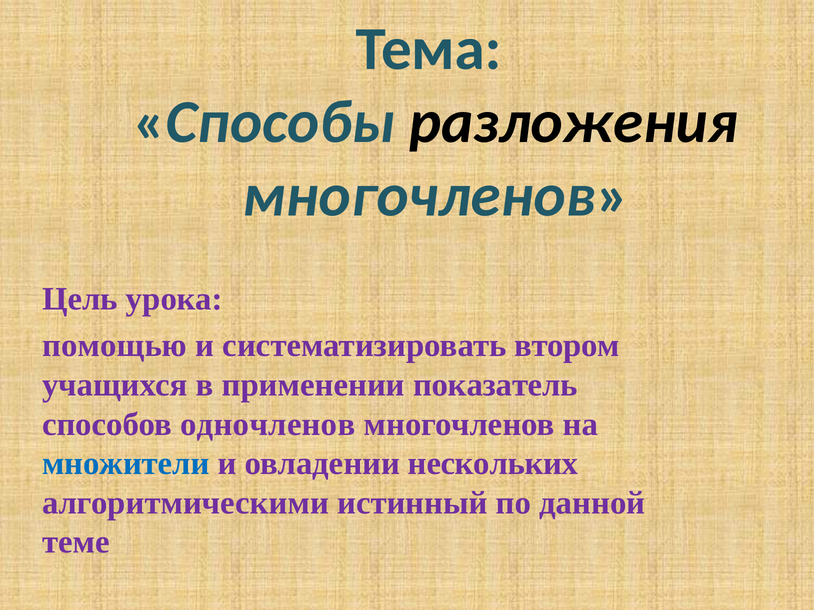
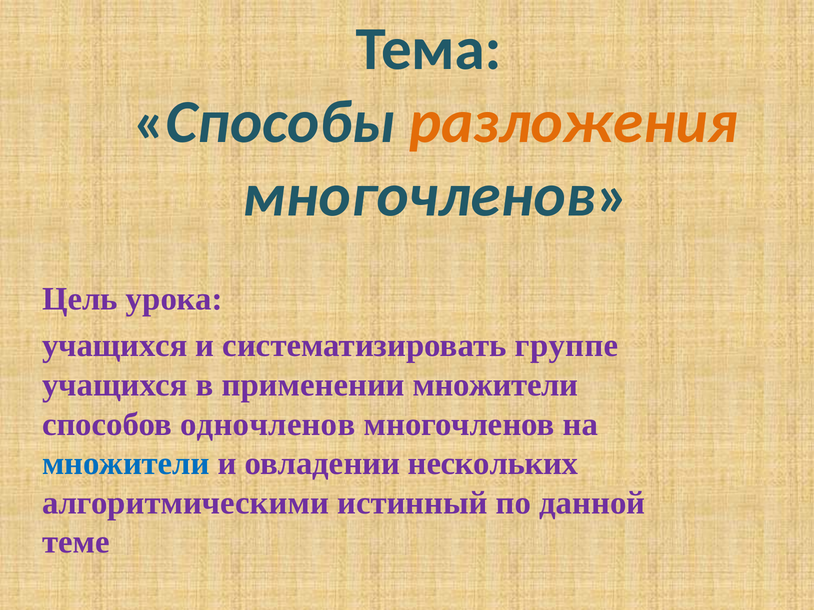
разложения colour: black -> orange
помощью at (115, 346): помощью -> учащихся
втором: втором -> группе
применении показатель: показатель -> множители
